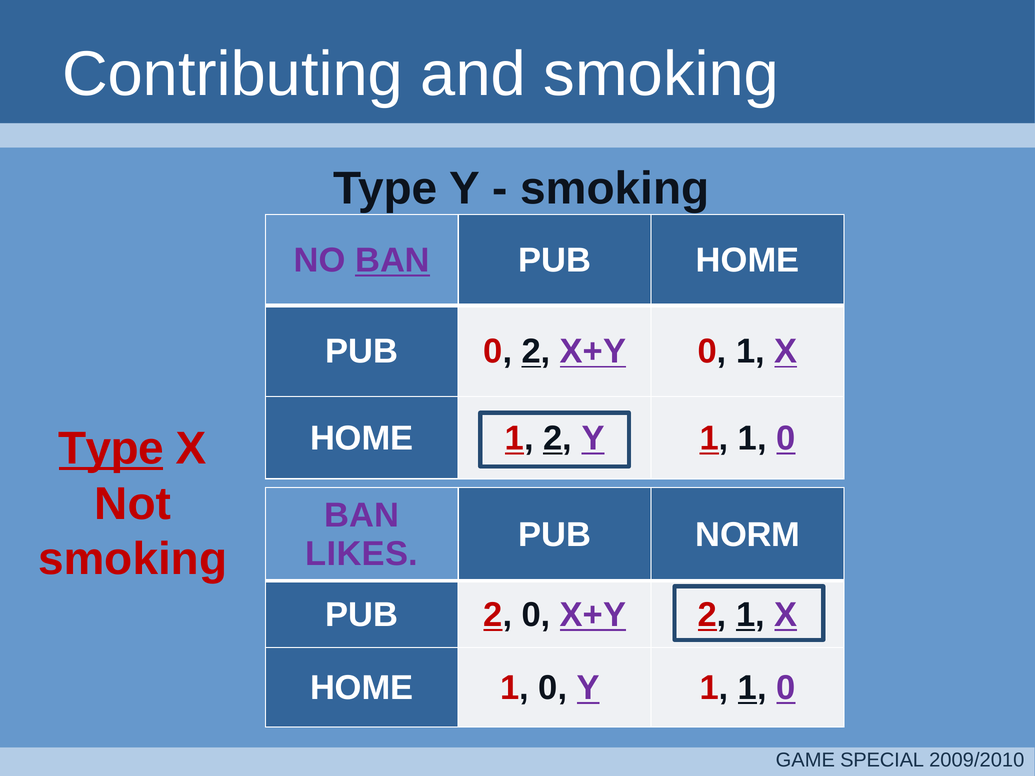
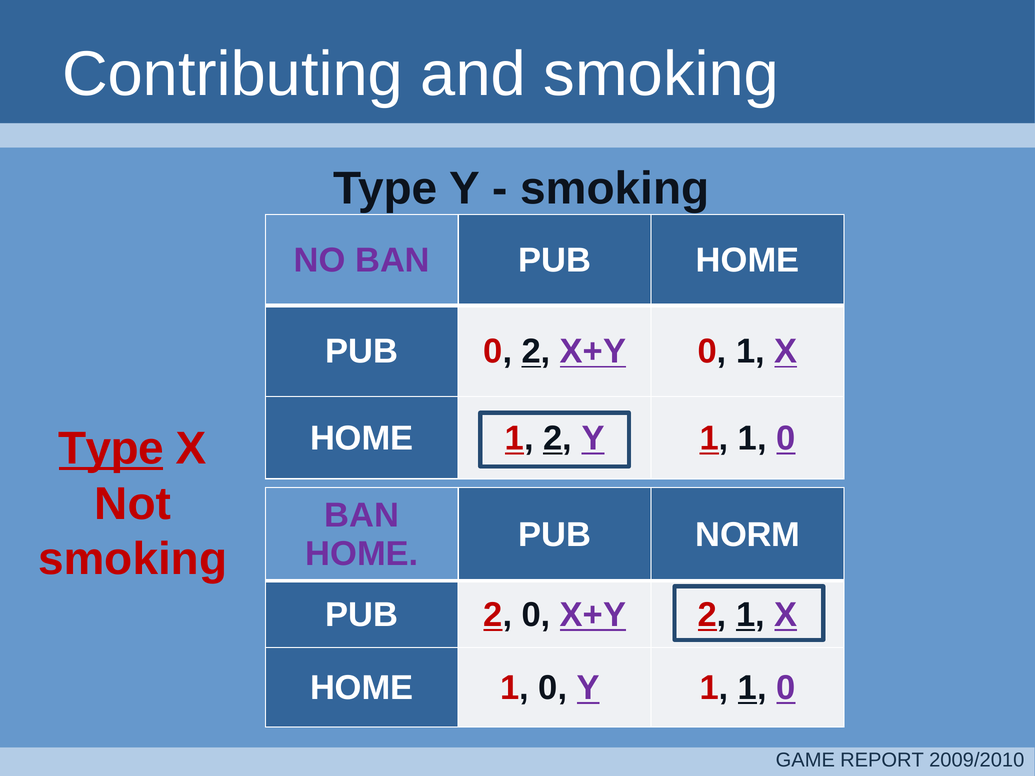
BAN at (392, 261) underline: present -> none
LIKES at (362, 554): LIKES -> HOME
SPECIAL: SPECIAL -> REPORT
